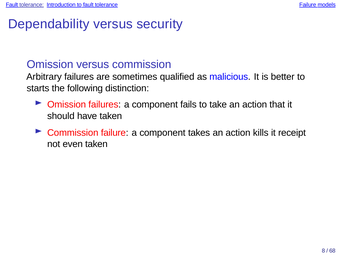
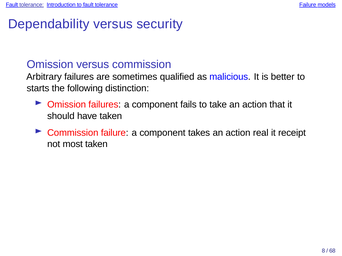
kills: kills -> real
even: even -> most
